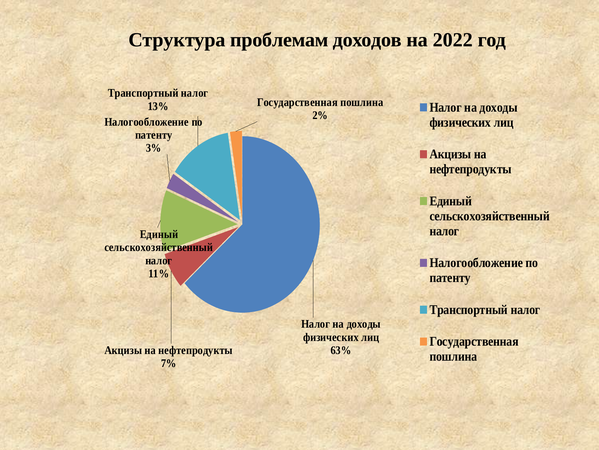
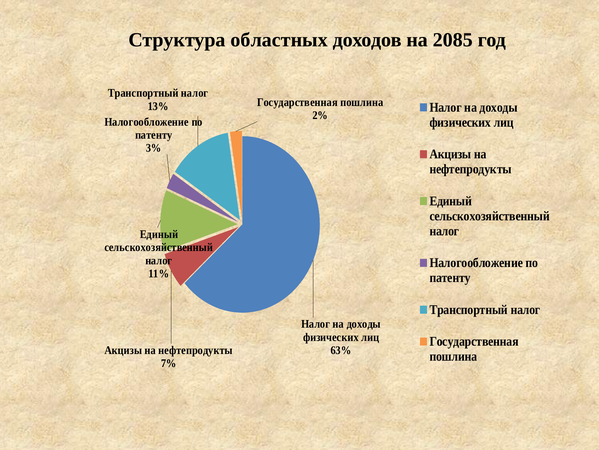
проблемам: проблемам -> областных
2022: 2022 -> 2085
